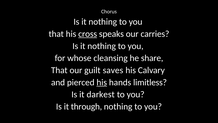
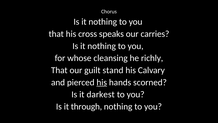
cross underline: present -> none
share: share -> richly
saves: saves -> stand
limitless: limitless -> scorned
